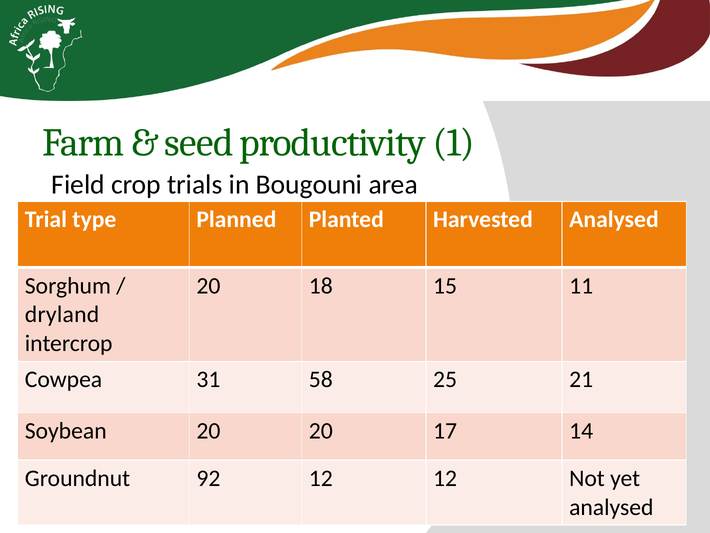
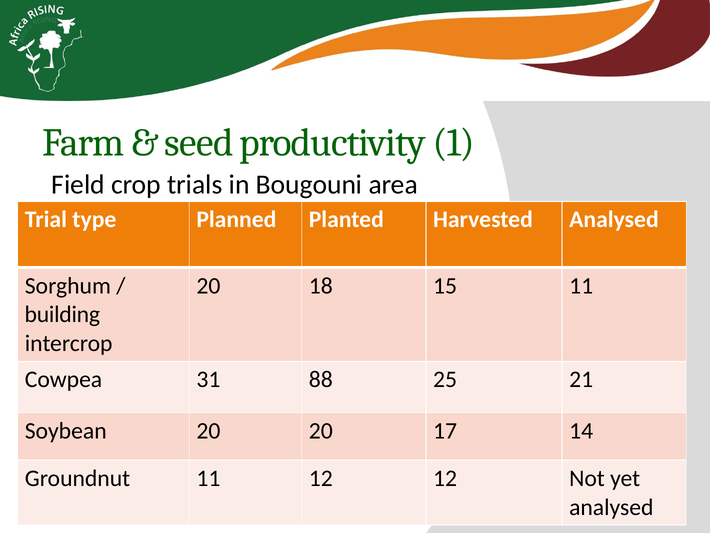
dryland: dryland -> building
58: 58 -> 88
Groundnut 92: 92 -> 11
